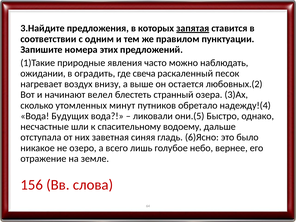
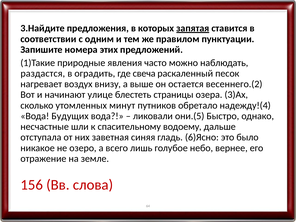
ожидании: ожидании -> раздастся
любовных.(2: любовных.(2 -> весеннего.(2
велел: велел -> улице
странный: странный -> страницы
